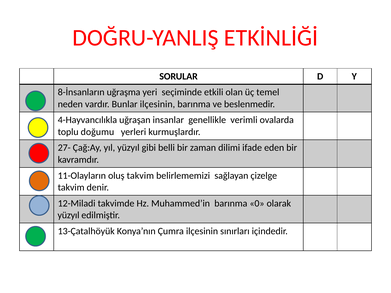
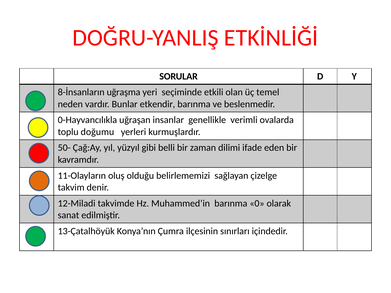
Bunlar ilçesinin: ilçesinin -> etkendir
4-Hayvancılıkla: 4-Hayvancılıkla -> 0-Hayvancılıkla
27-: 27- -> 50-
oluş takvim: takvim -> olduğu
yüzyıl at (69, 215): yüzyıl -> sanat
